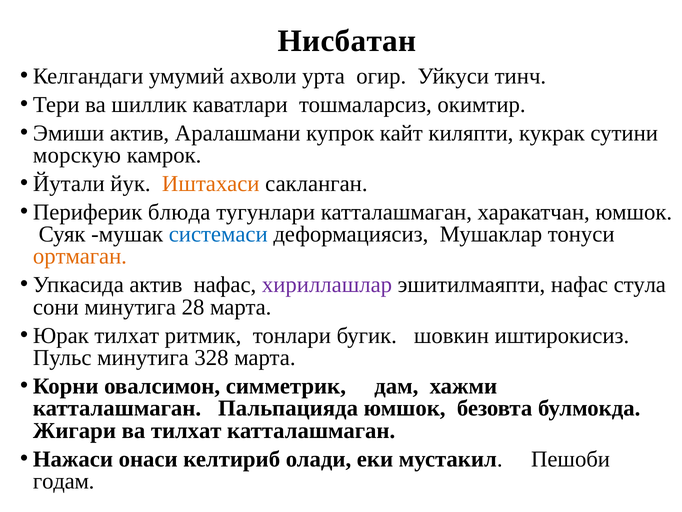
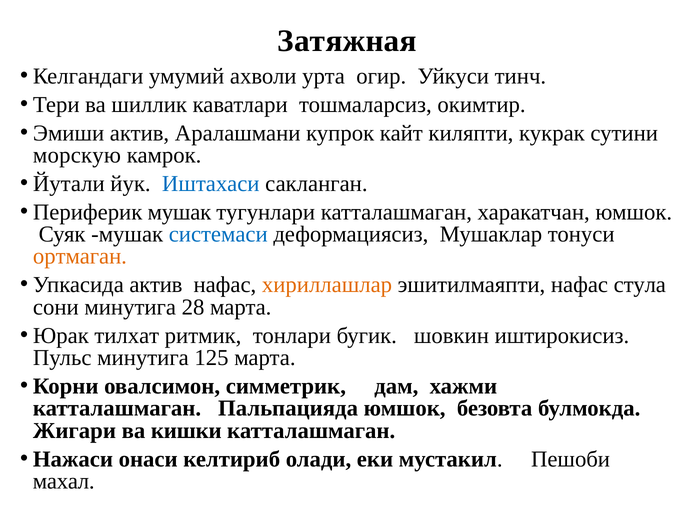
Нисбатан: Нисбатан -> Затяжная
Иштахаси colour: orange -> blue
Периферик блюда: блюда -> мушак
хириллашлар colour: purple -> orange
328: 328 -> 125
ва тилхат: тилхат -> кишки
годам: годам -> махал
